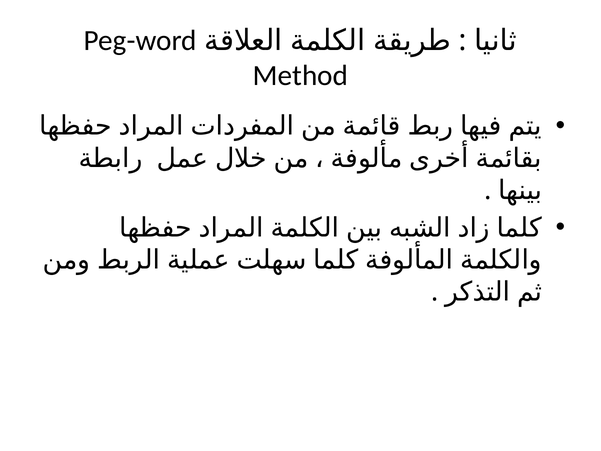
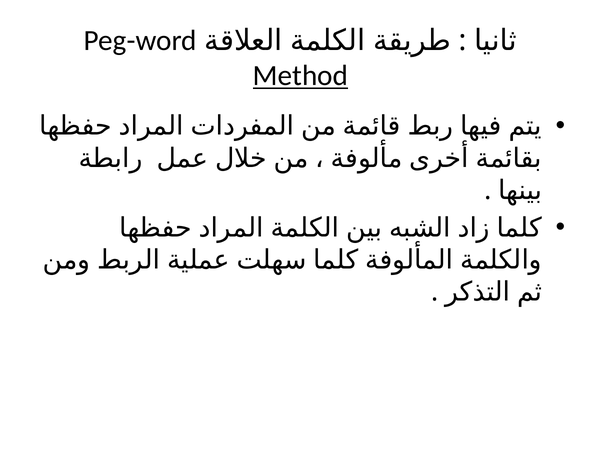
Method underline: none -> present
